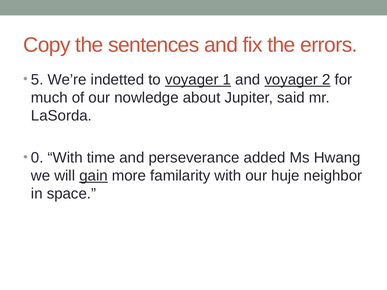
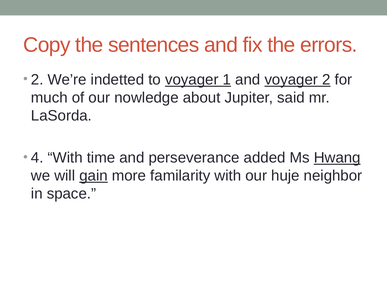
5 at (37, 80): 5 -> 2
0: 0 -> 4
Hwang underline: none -> present
